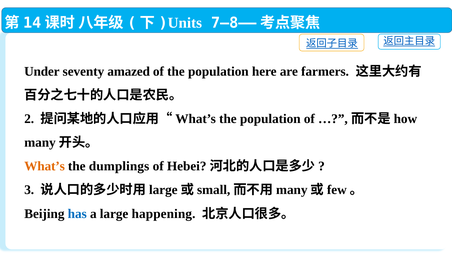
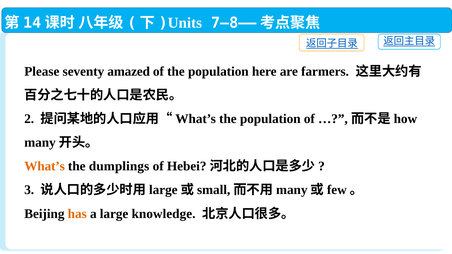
Under: Under -> Please
has colour: blue -> orange
happening: happening -> knowledge
